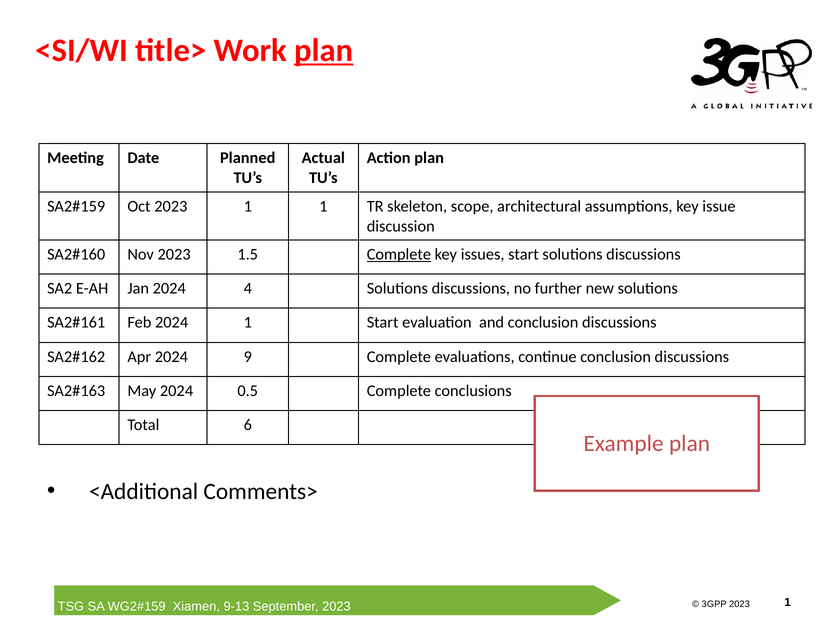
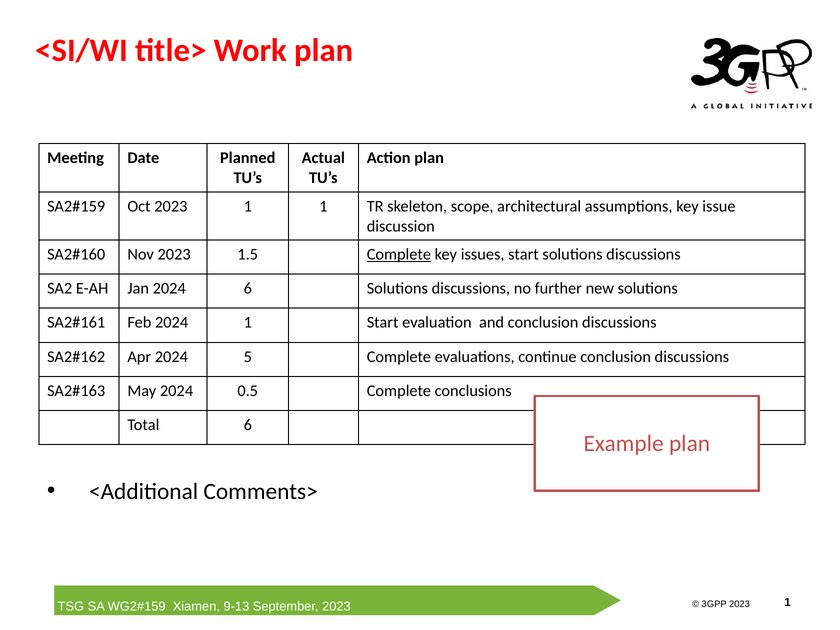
plan at (324, 50) underline: present -> none
2024 4: 4 -> 6
9: 9 -> 5
